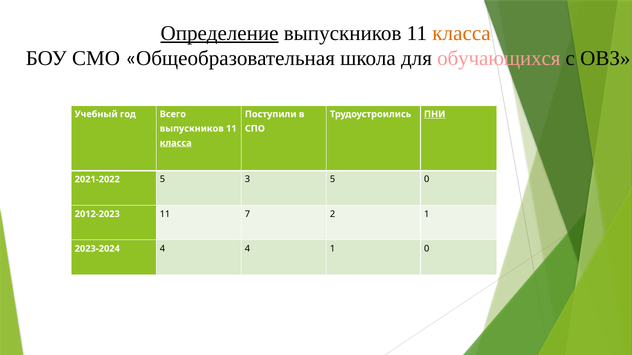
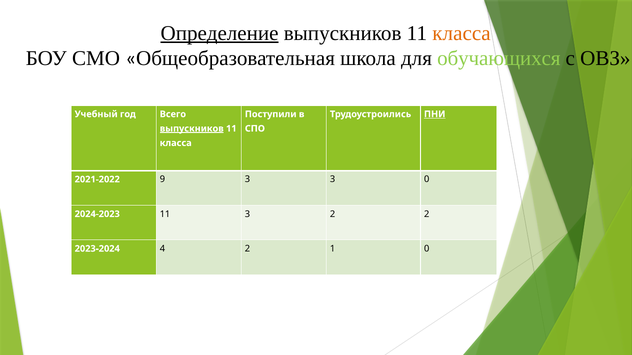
обучающихся colour: pink -> light green
выпускников at (192, 129) underline: none -> present
класса at (176, 143) underline: present -> none
2021-2022 5: 5 -> 9
3 5: 5 -> 3
2012-2023: 2012-2023 -> 2024-2023
11 7: 7 -> 3
2 1: 1 -> 2
4 4: 4 -> 2
